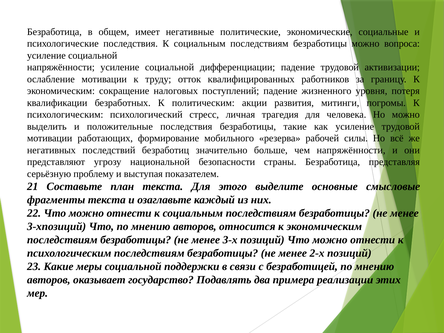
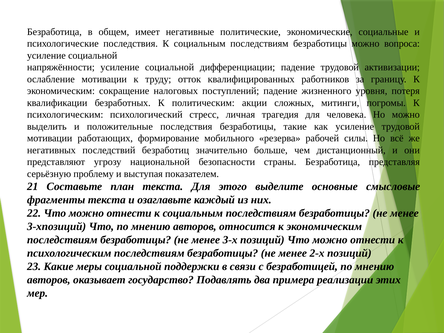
развития: развития -> сложных
чем напряжённости: напряжённости -> дистанционный
